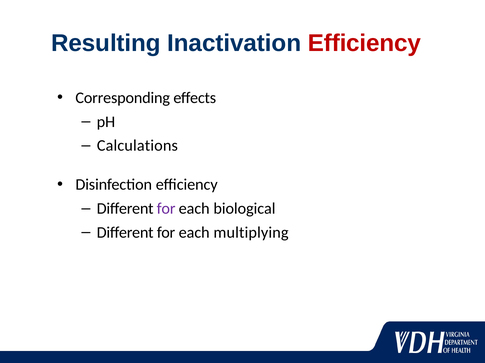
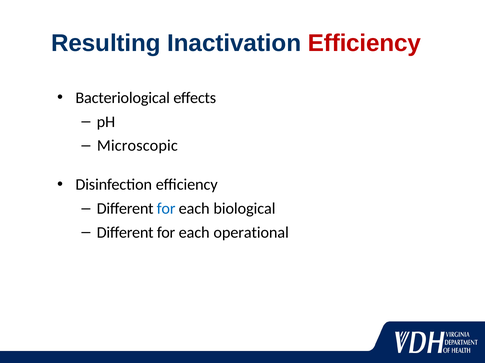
Corresponding: Corresponding -> Bacteriological
Calculations: Calculations -> Microscopic
for at (166, 209) colour: purple -> blue
multiplying: multiplying -> operational
